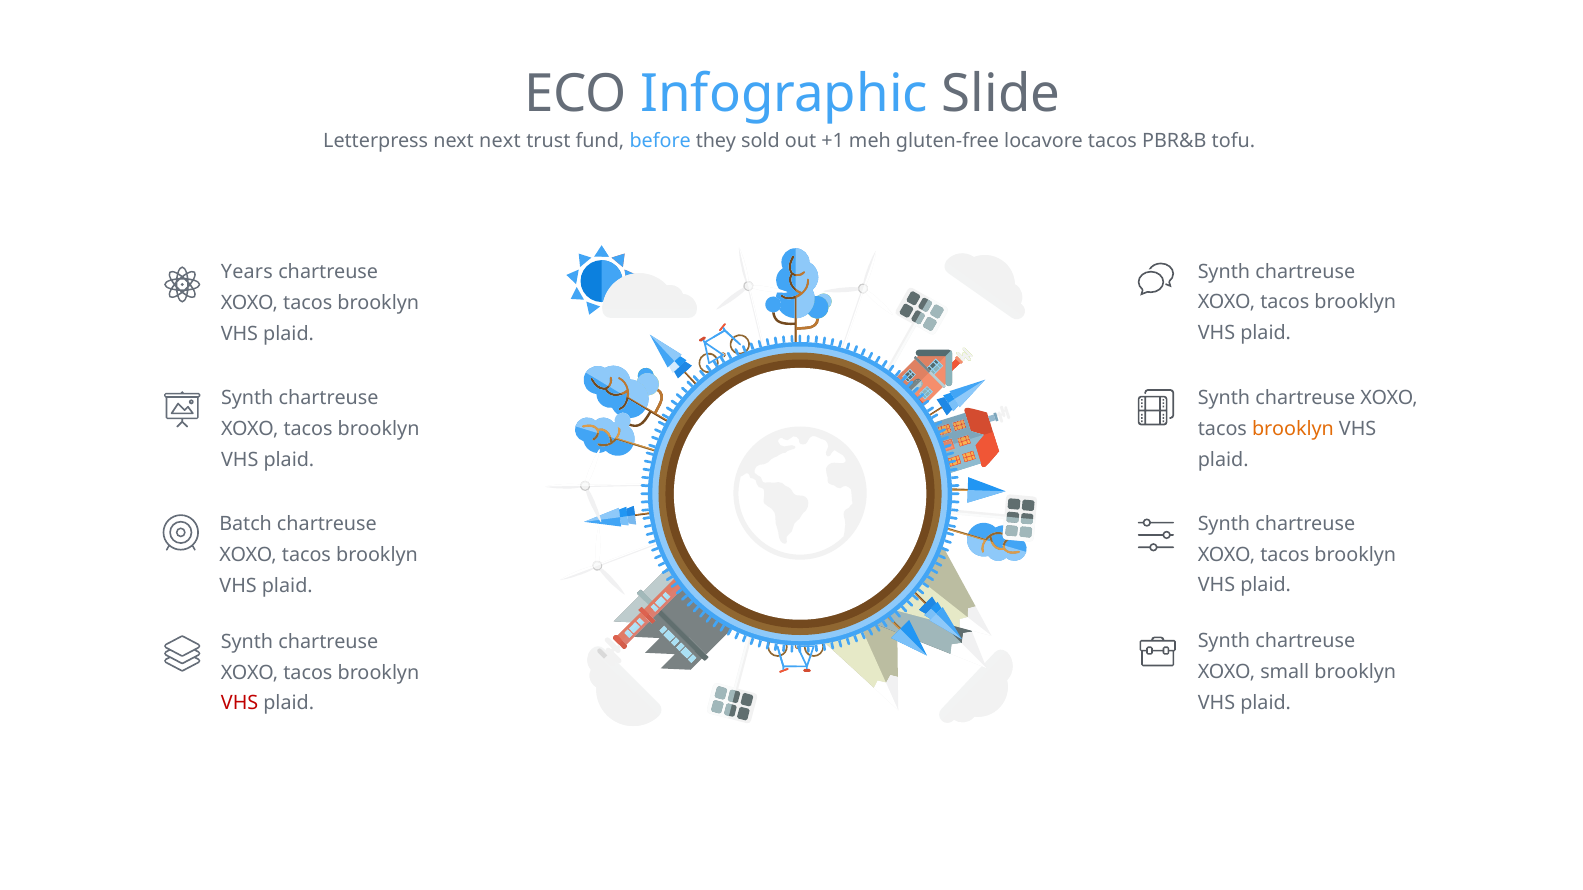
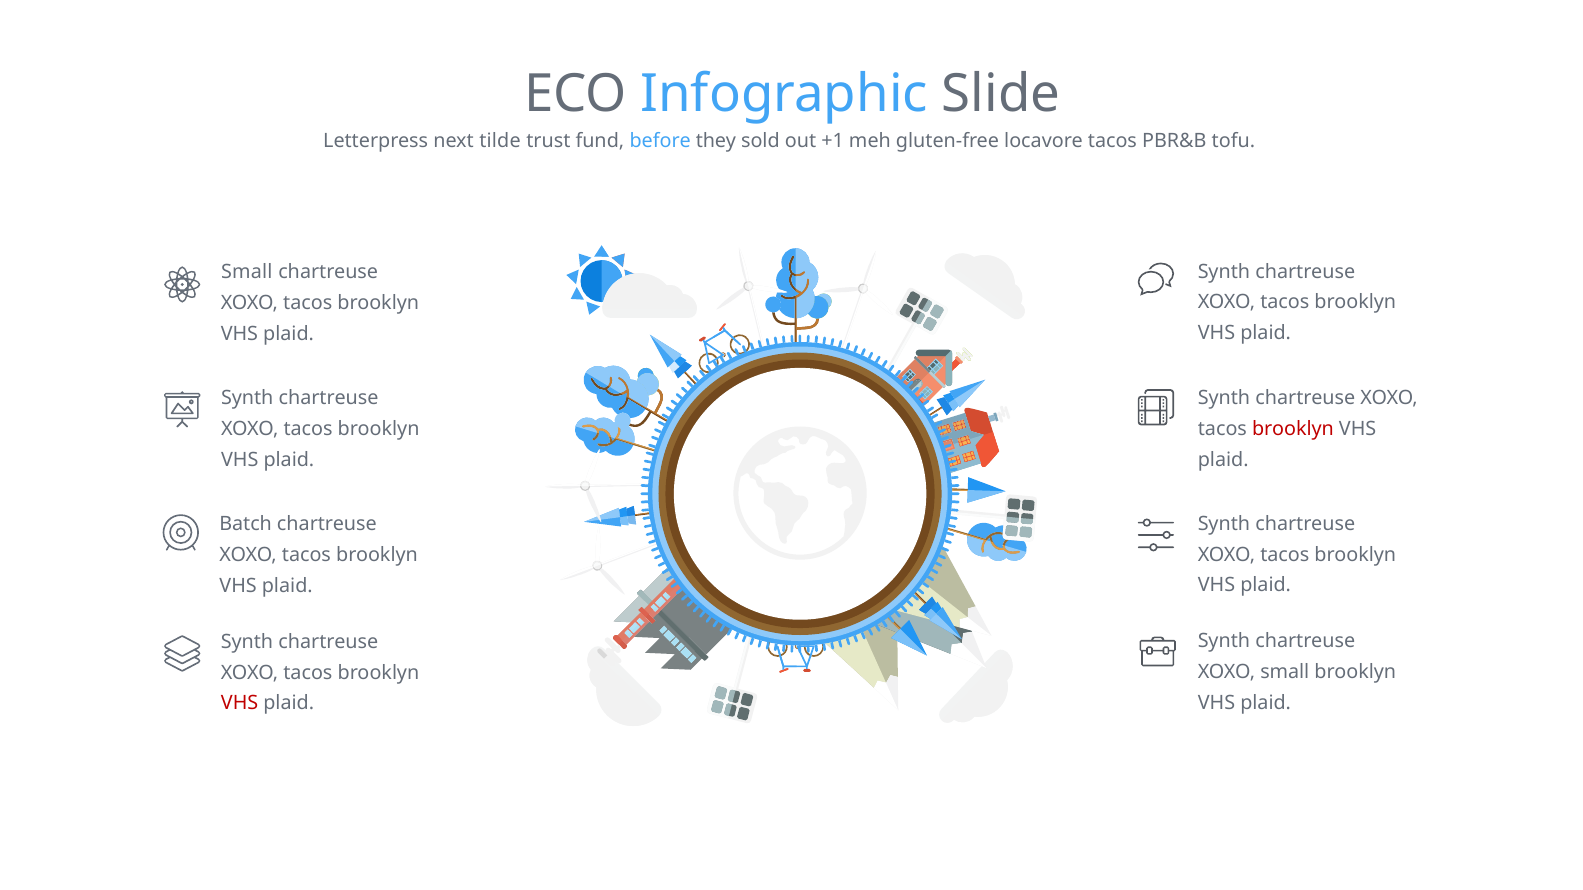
next next: next -> tilde
Years at (247, 272): Years -> Small
brooklyn at (1293, 429) colour: orange -> red
